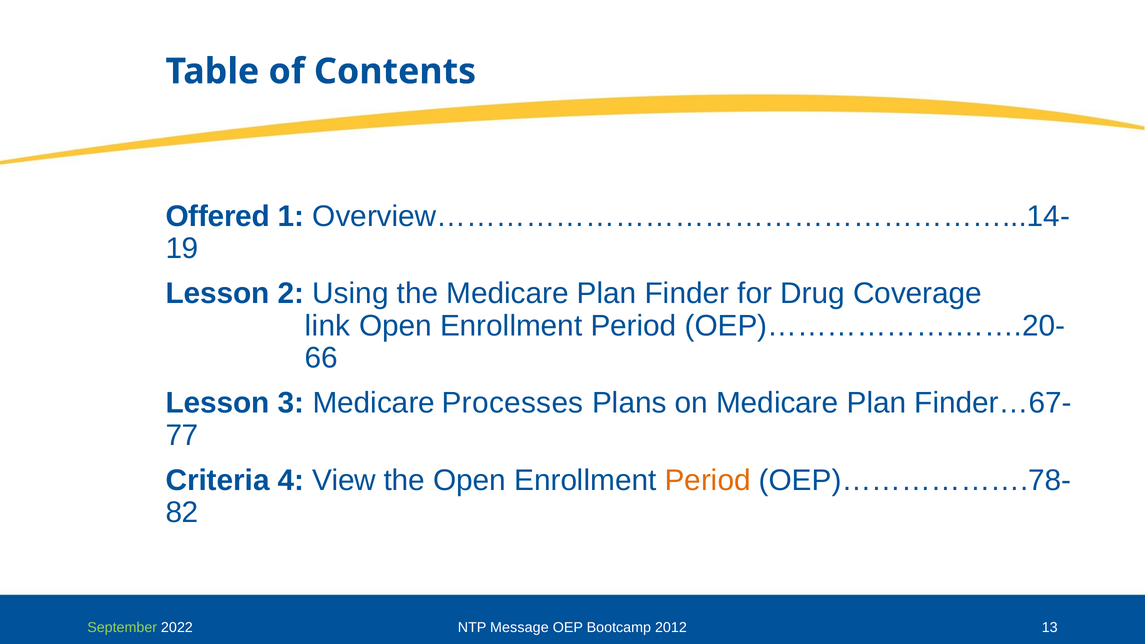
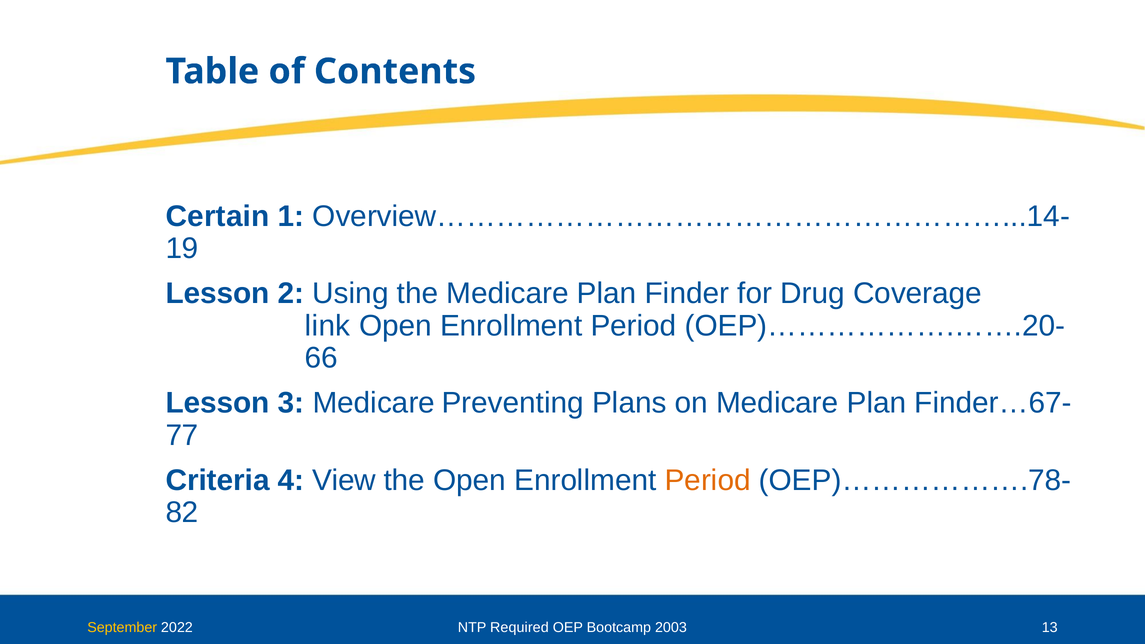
Offered: Offered -> Certain
Processes: Processes -> Preventing
September colour: light green -> yellow
Message: Message -> Required
2012: 2012 -> 2003
